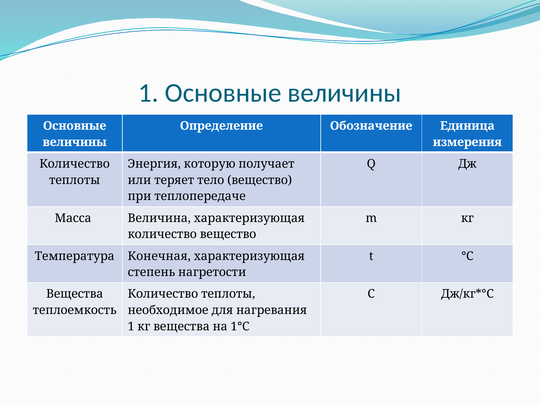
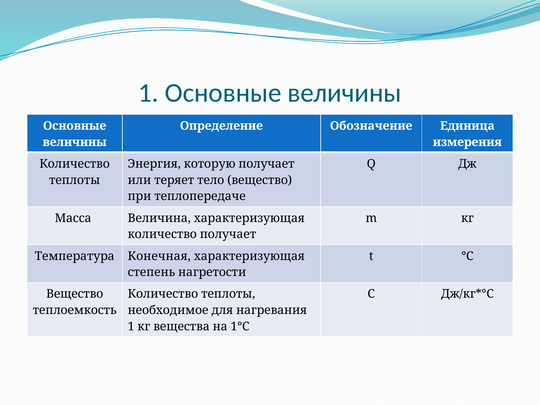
количество вещество: вещество -> получает
Вещества at (75, 294): Вещества -> Вещество
